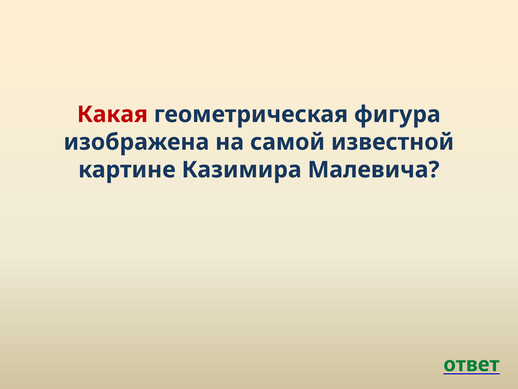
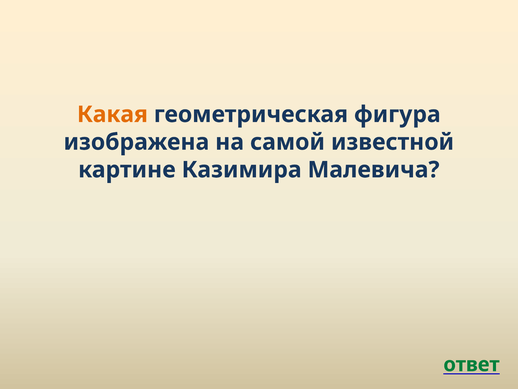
Какая colour: red -> orange
